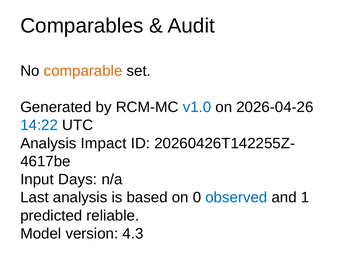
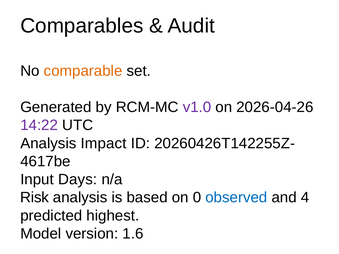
v1.0 colour: blue -> purple
14:22 colour: blue -> purple
Last: Last -> Risk
1: 1 -> 4
reliable: reliable -> highest
4.3: 4.3 -> 1.6
